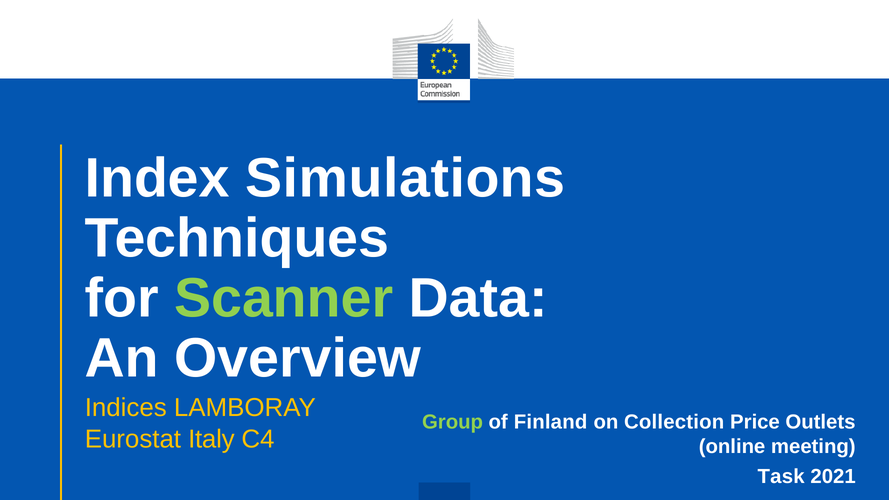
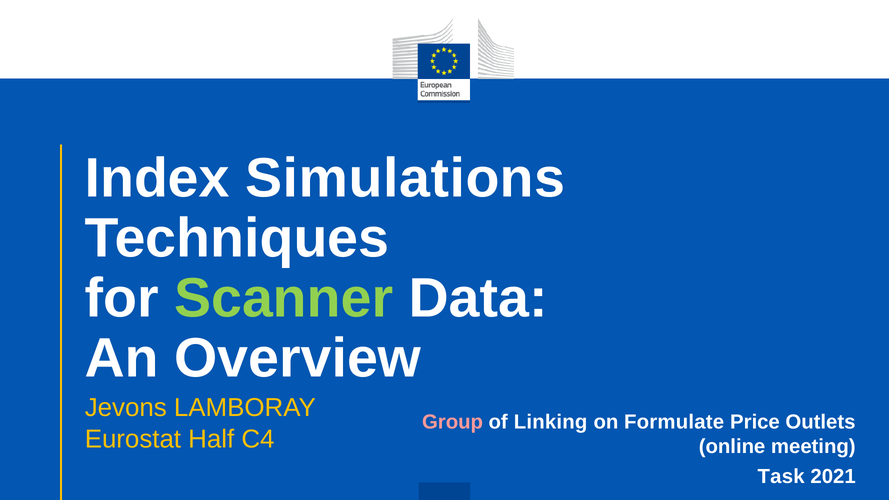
Indices: Indices -> Jevons
Group colour: light green -> pink
Finland: Finland -> Linking
Collection: Collection -> Formulate
Italy: Italy -> Half
